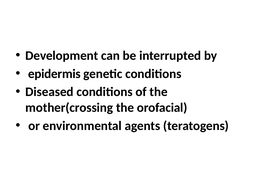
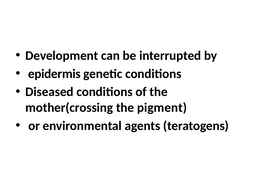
orofacial: orofacial -> pigment
